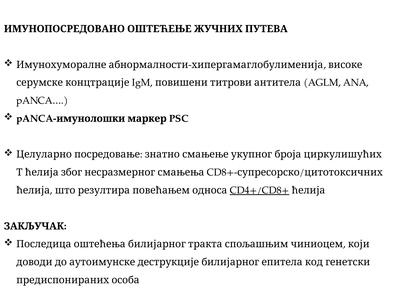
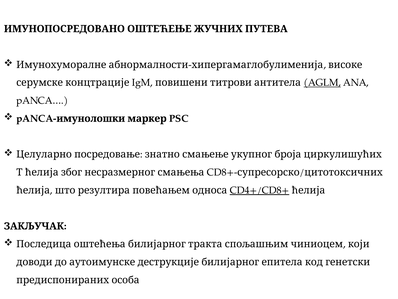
AGLM underline: none -> present
